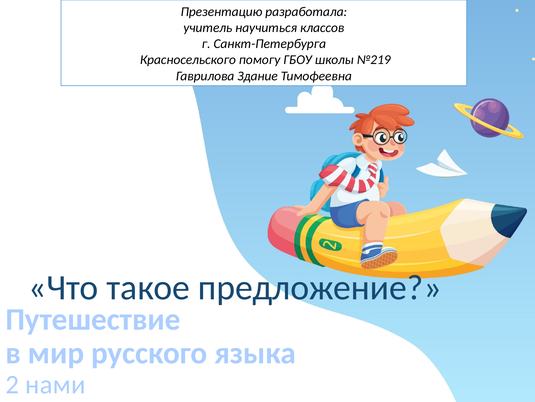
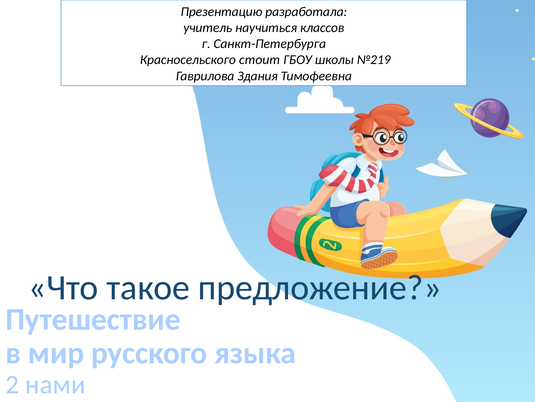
помогу: помогу -> стоит
Здание: Здание -> Здания
